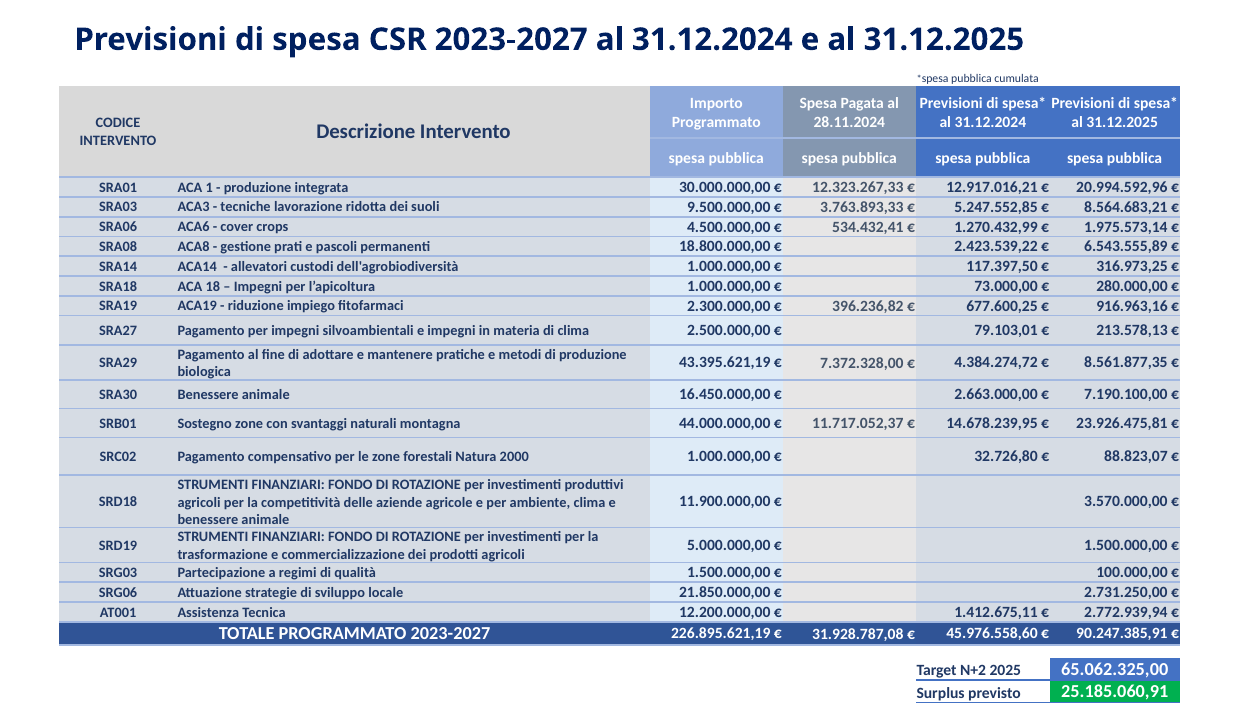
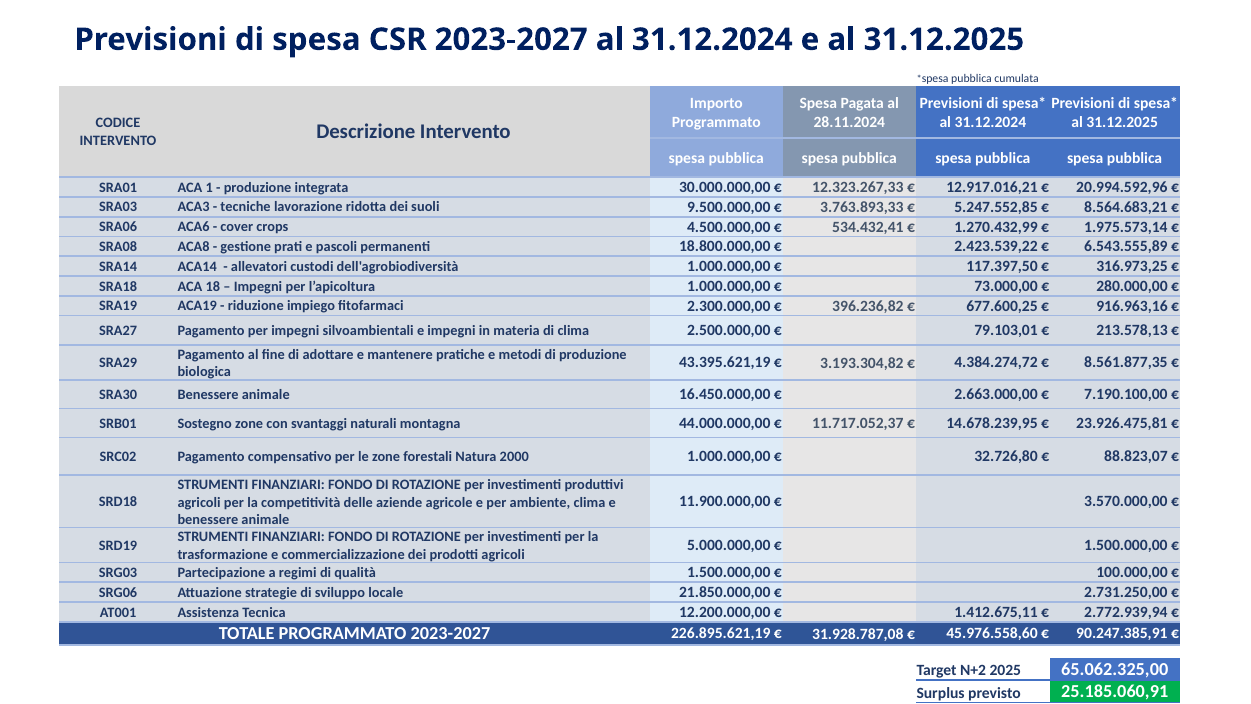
7.372.328,00: 7.372.328,00 -> 3.193.304,82
